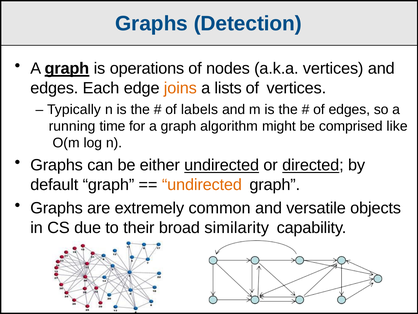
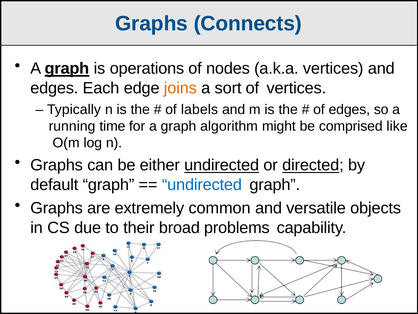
Detection: Detection -> Connects
lists: lists -> sort
undirected at (202, 184) colour: orange -> blue
similarity: similarity -> problems
